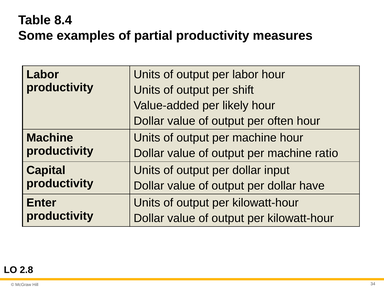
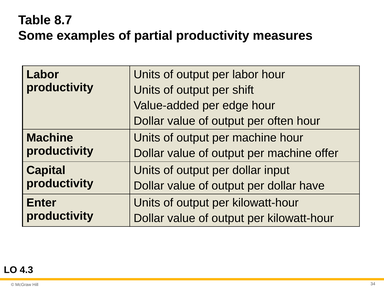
8.4: 8.4 -> 8.7
likely: likely -> edge
ratio: ratio -> offer
2.8: 2.8 -> 4.3
